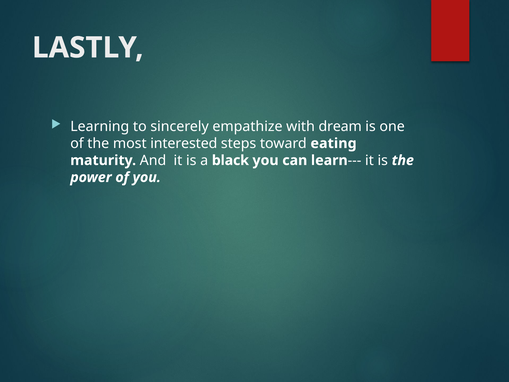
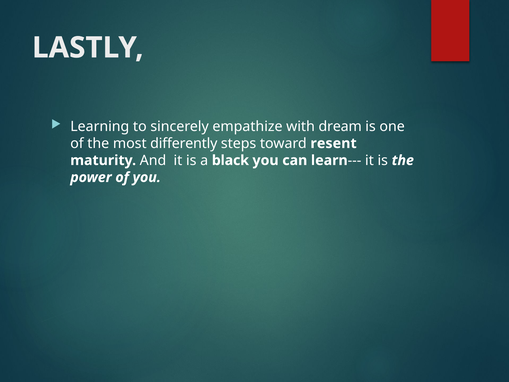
interested: interested -> differently
eating: eating -> resent
